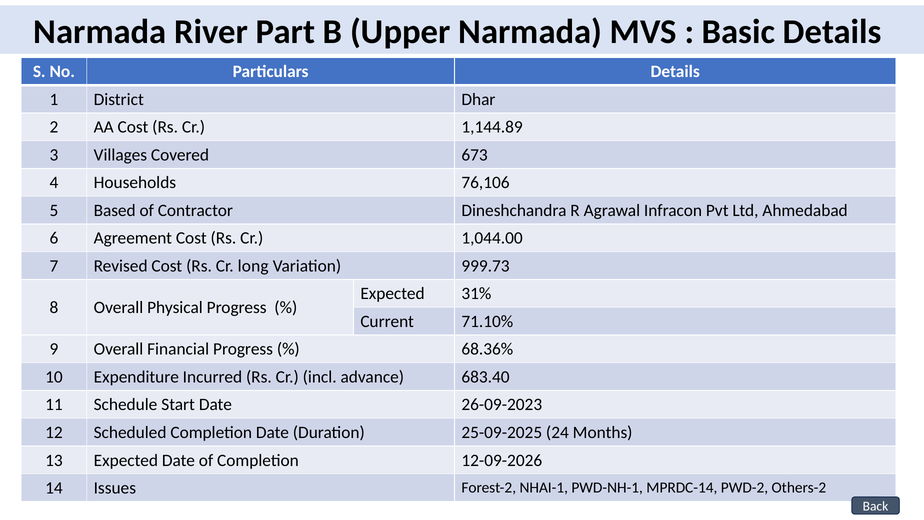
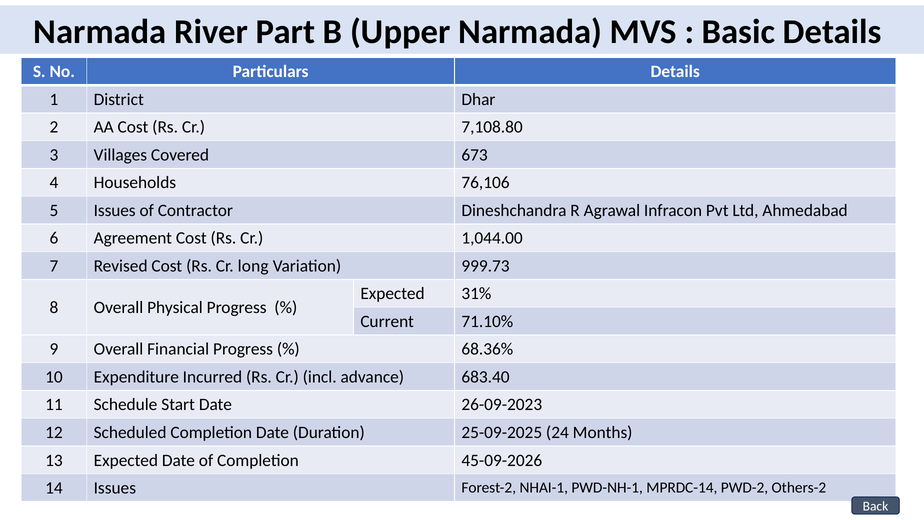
1,144.89: 1,144.89 -> 7,108.80
5 Based: Based -> Issues
12-09-2026: 12-09-2026 -> 45-09-2026
